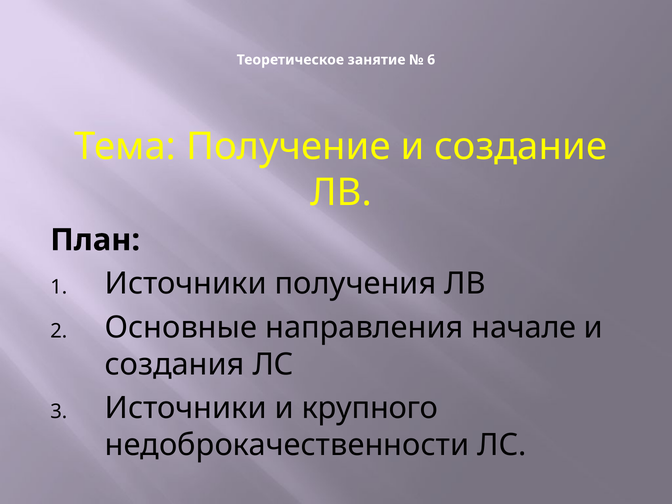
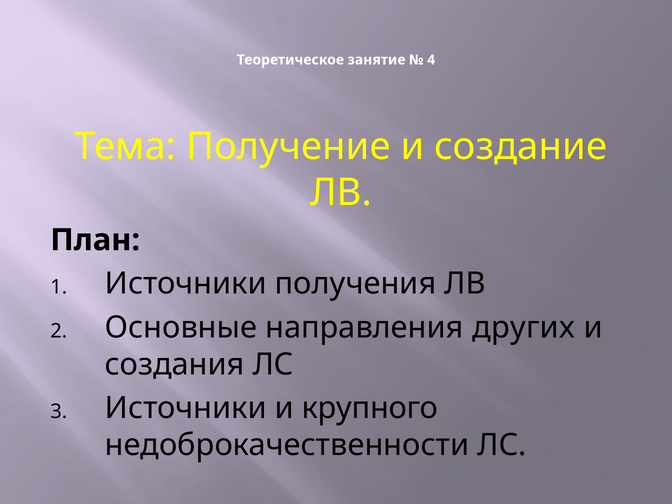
6: 6 -> 4
начале: начале -> других
